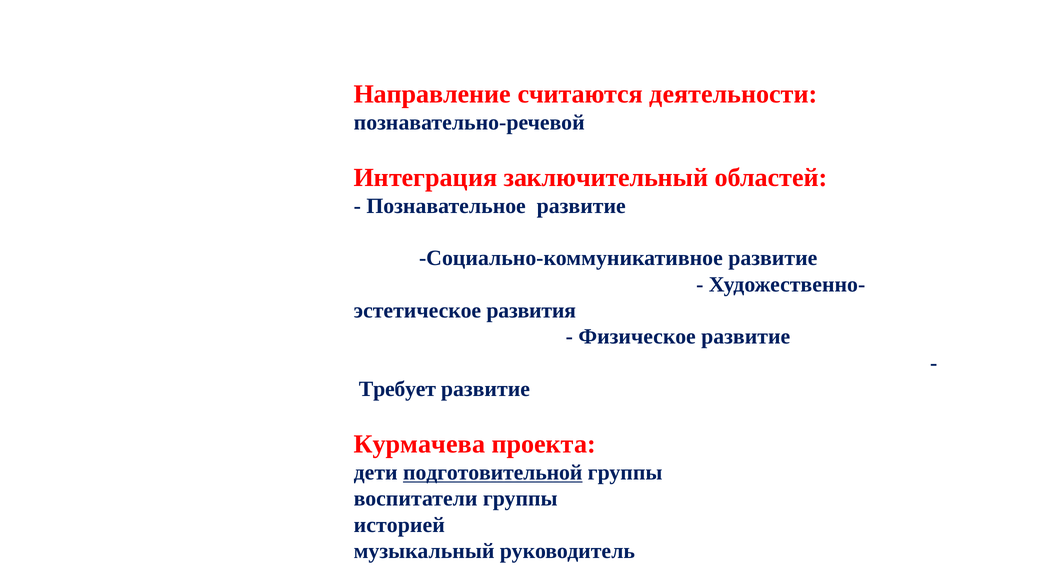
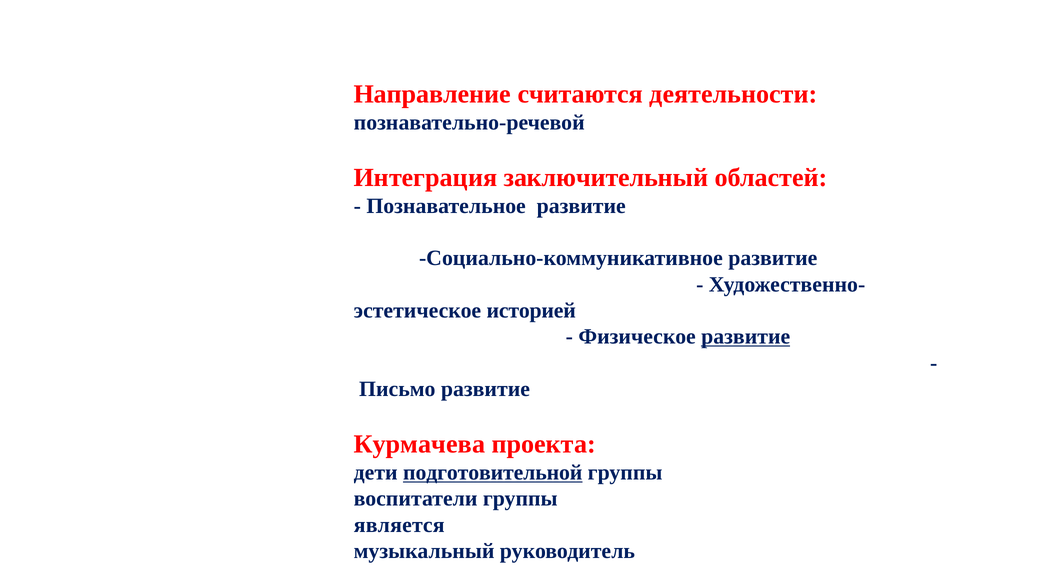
развития: развития -> историей
развитие at (746, 337) underline: none -> present
Требует: Требует -> Письмо
историей: историей -> является
